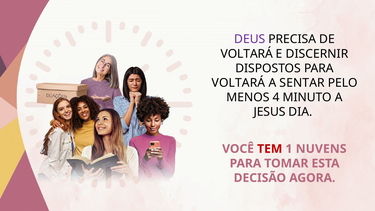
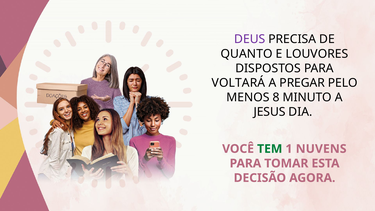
VOLTARÁ at (247, 54): VOLTARÁ -> QUANTO
DISCERNIR: DISCERNIR -> LOUVORES
SENTAR: SENTAR -> PREGAR
4: 4 -> 8
TEM colour: red -> green
